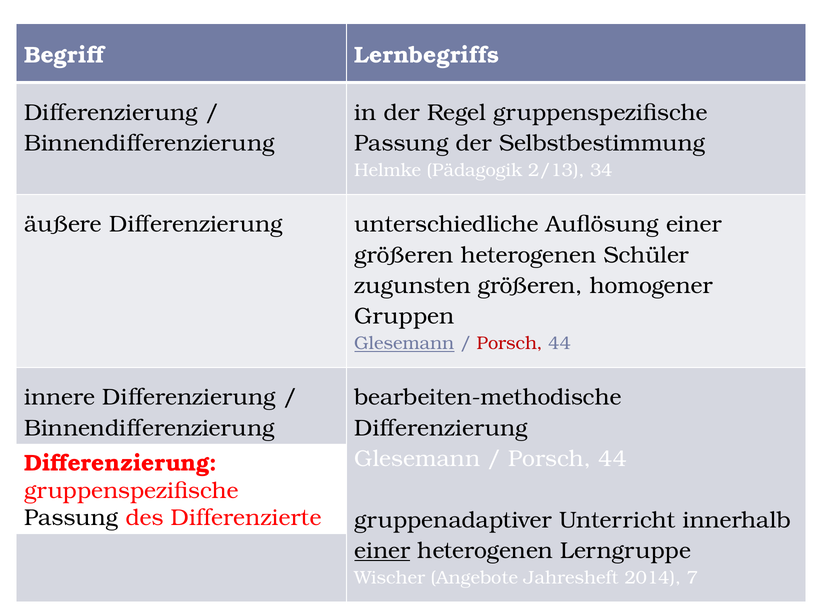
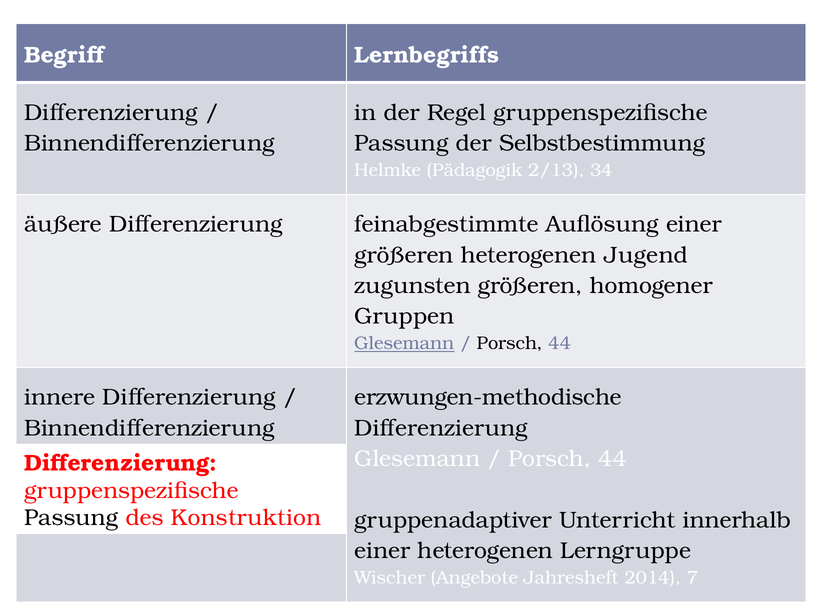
unterschiedliche: unterschiedliche -> feinabgestimmte
Schüler: Schüler -> Jugend
Porsch at (510, 344) colour: red -> black
bearbeiten-methodische: bearbeiten-methodische -> erzwungen-methodische
Differenzierte: Differenzierte -> Konstruktion
einer at (382, 551) underline: present -> none
